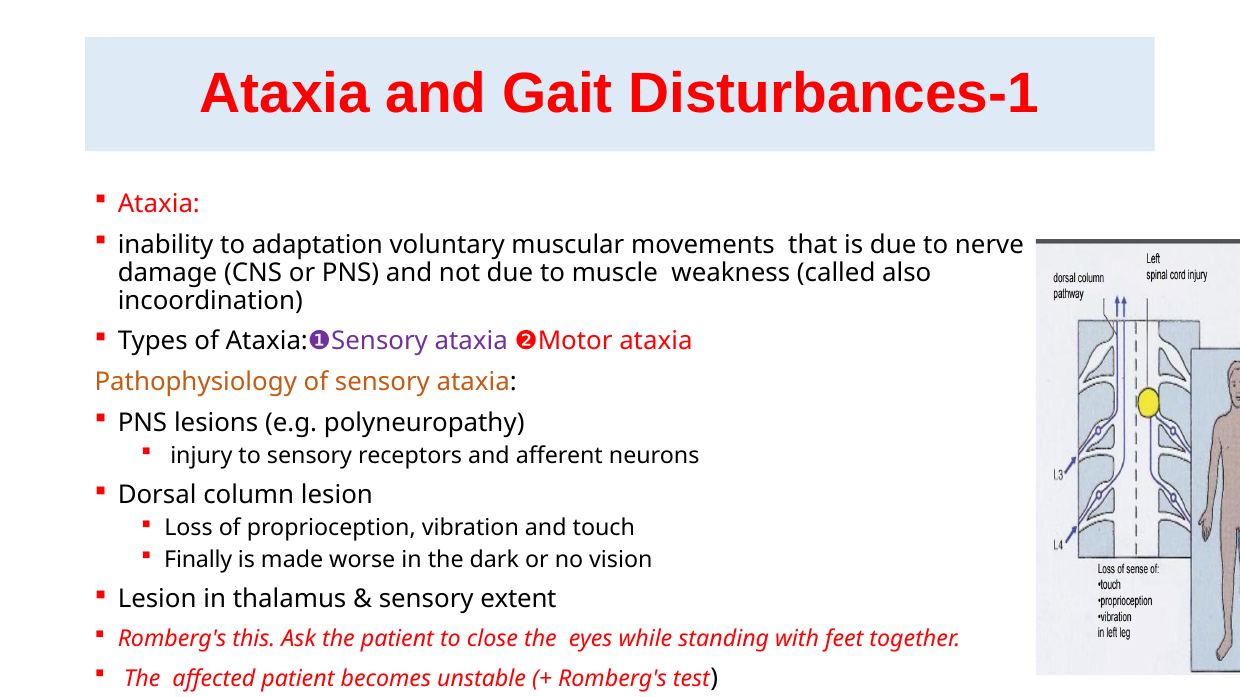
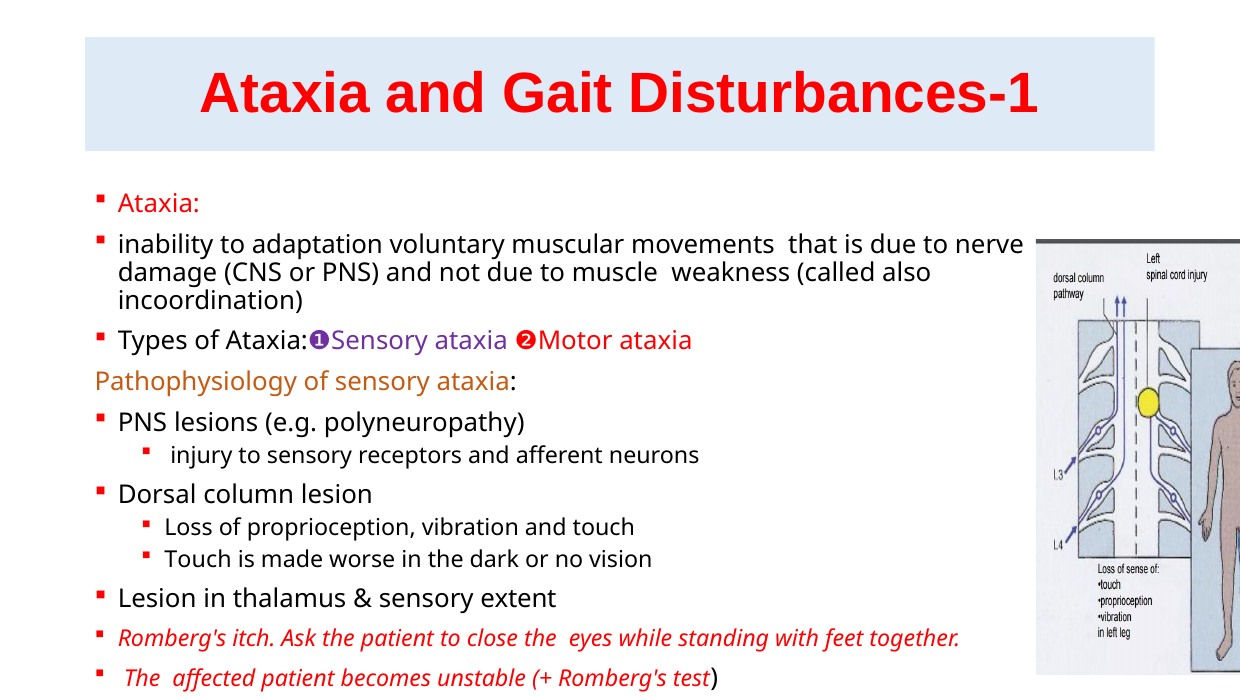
Finally at (198, 560): Finally -> Touch
this: this -> itch
